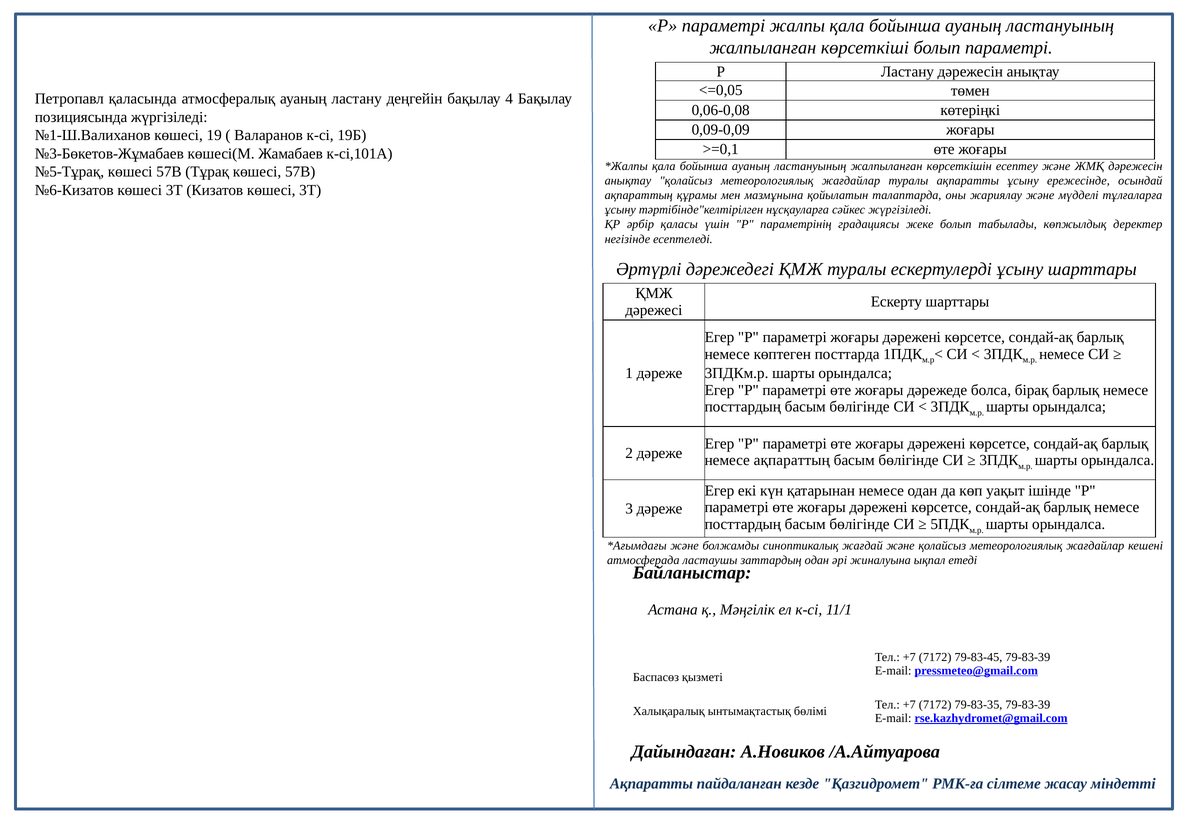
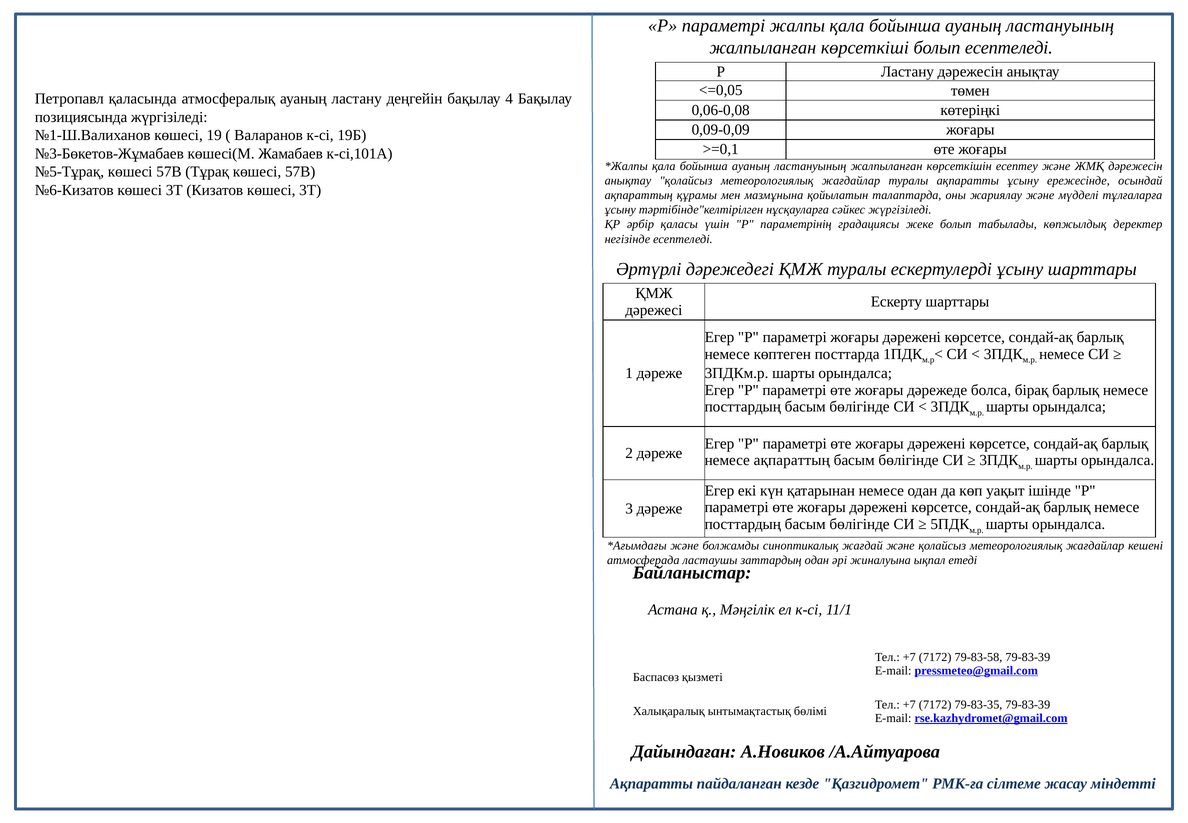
болып параметрі: параметрі -> есептеледі
79-83-45: 79-83-45 -> 79-83-58
